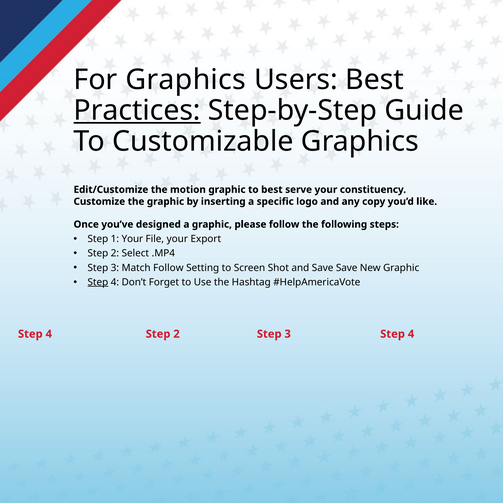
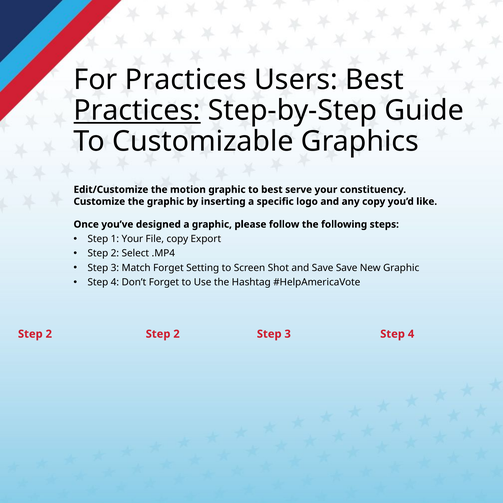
For Graphics: Graphics -> Practices
File your: your -> copy
Match Follow: Follow -> Forget
Step at (98, 282) underline: present -> none
4 at (49, 334): 4 -> 2
